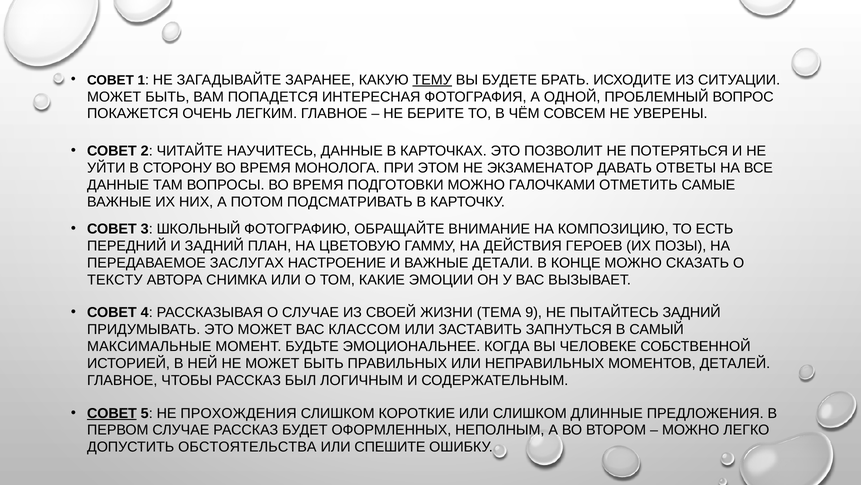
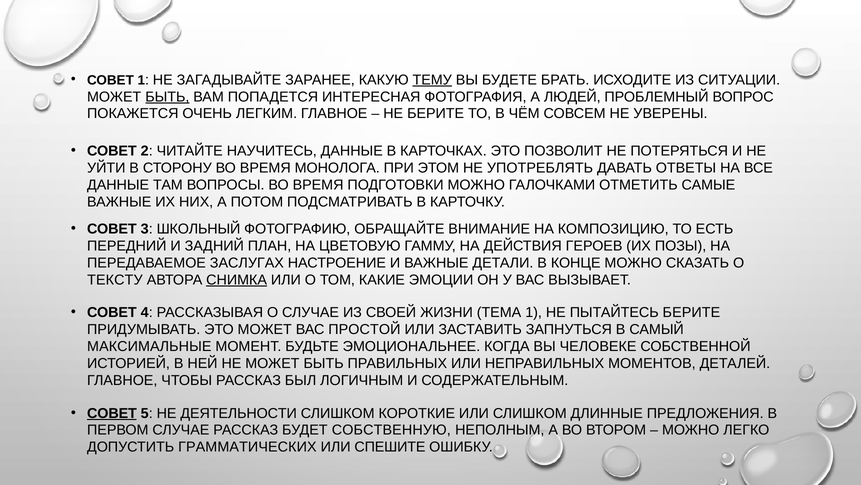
БЫТЬ at (167, 97) underline: none -> present
ОДНОЙ: ОДНОЙ -> ЛЮДЕЙ
ЭКЗАМЕНАТОР: ЭКЗАМЕНАТОР -> УПОТРЕБЛЯТЬ
СНИМКА underline: none -> present
ТЕМА 9: 9 -> 1
ПЫТАЙТЕСЬ ЗАДНИЙ: ЗАДНИЙ -> БЕРИТЕ
КЛАССОМ: КЛАССОМ -> ПРОСТОЙ
ПРОХОЖДЕНИЯ: ПРОХОЖДЕНИЯ -> ДЕЯТЕЛЬНОСТИ
ОФОРМЛЕННЫХ: ОФОРМЛЕННЫХ -> СОБСТВЕННУЮ
ОБСТОЯТЕЛЬСТВА: ОБСТОЯТЕЛЬСТВА -> ГРАММАТИЧЕСКИХ
